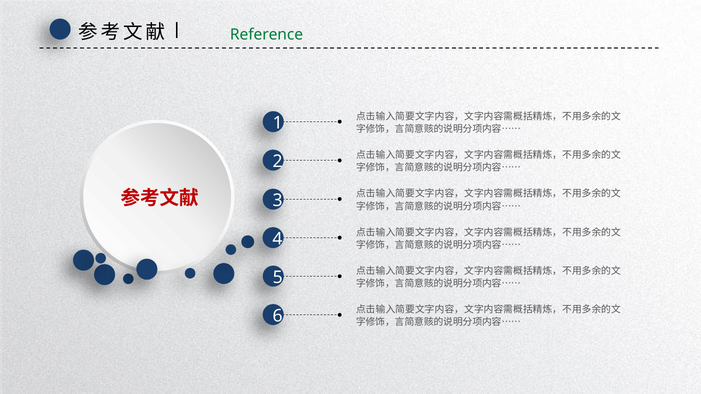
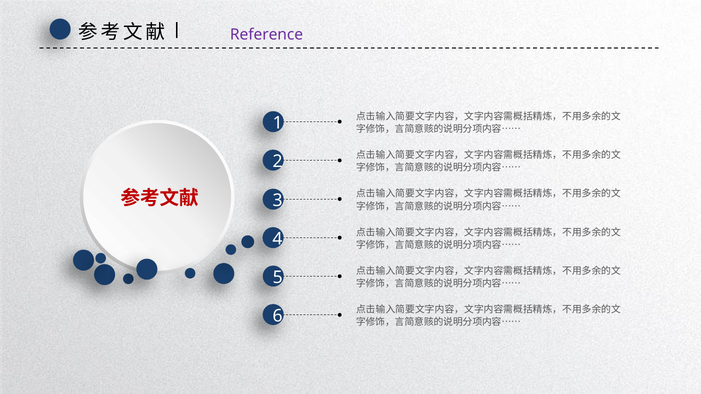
Reference colour: green -> purple
